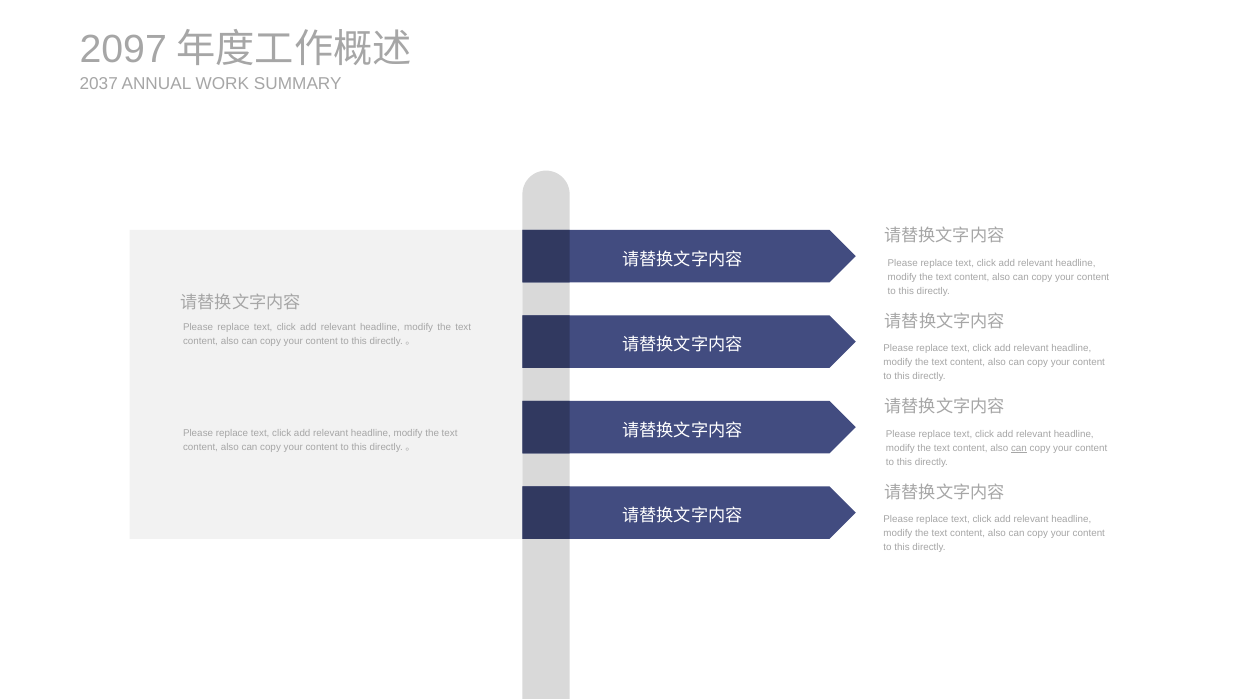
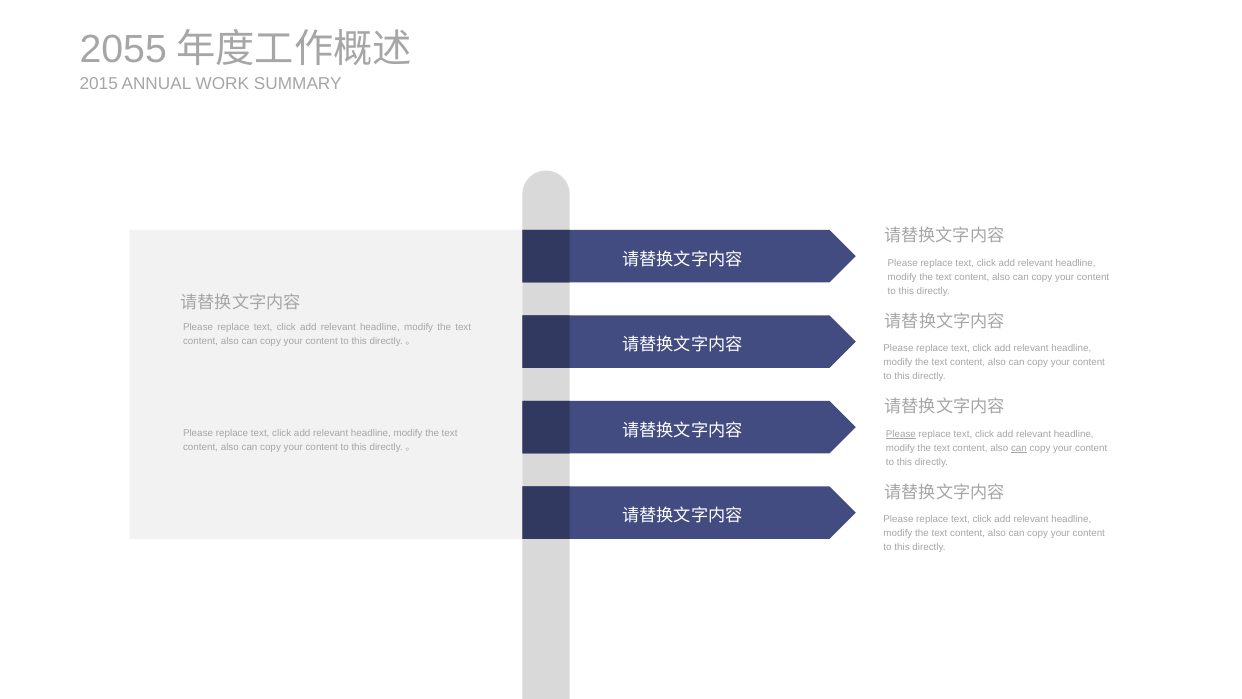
2097: 2097 -> 2055
2037: 2037 -> 2015
Please at (901, 434) underline: none -> present
